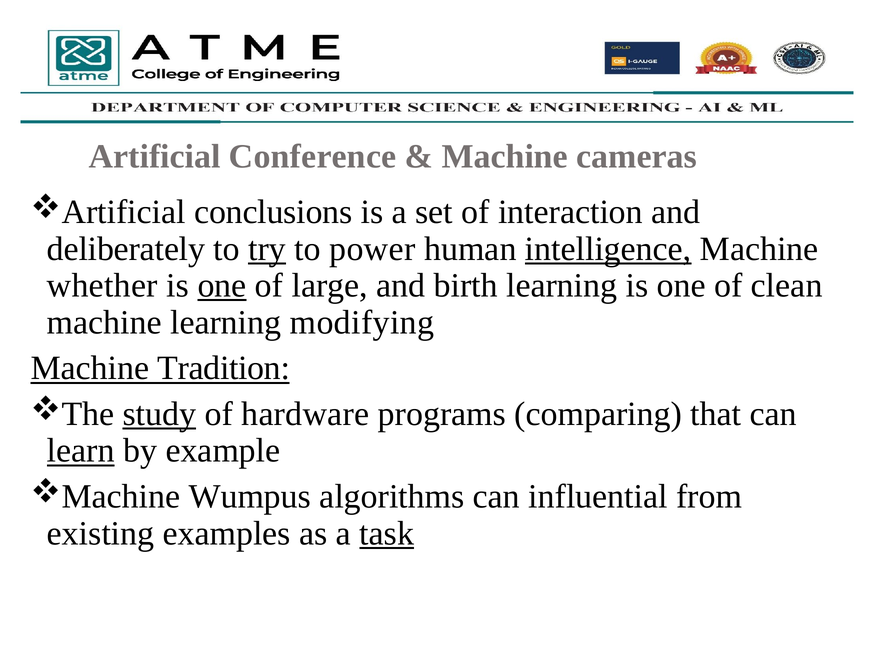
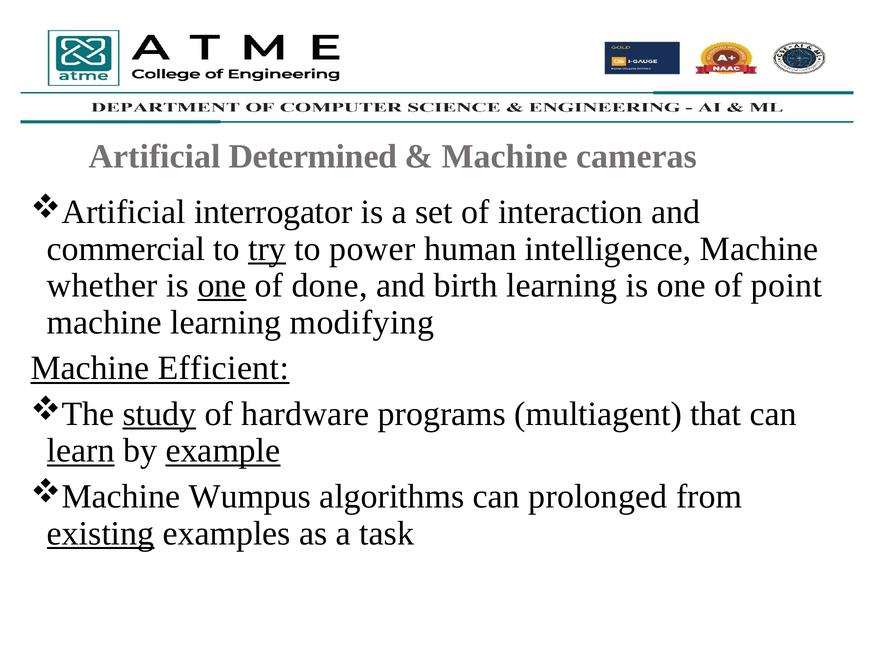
Conference: Conference -> Determined
conclusions: conclusions -> interrogator
deliberately: deliberately -> commercial
intelligence underline: present -> none
large: large -> done
clean: clean -> point
Tradition: Tradition -> Efficient
comparing: comparing -> multiagent
example underline: none -> present
influential: influential -> prolonged
existing underline: none -> present
task underline: present -> none
